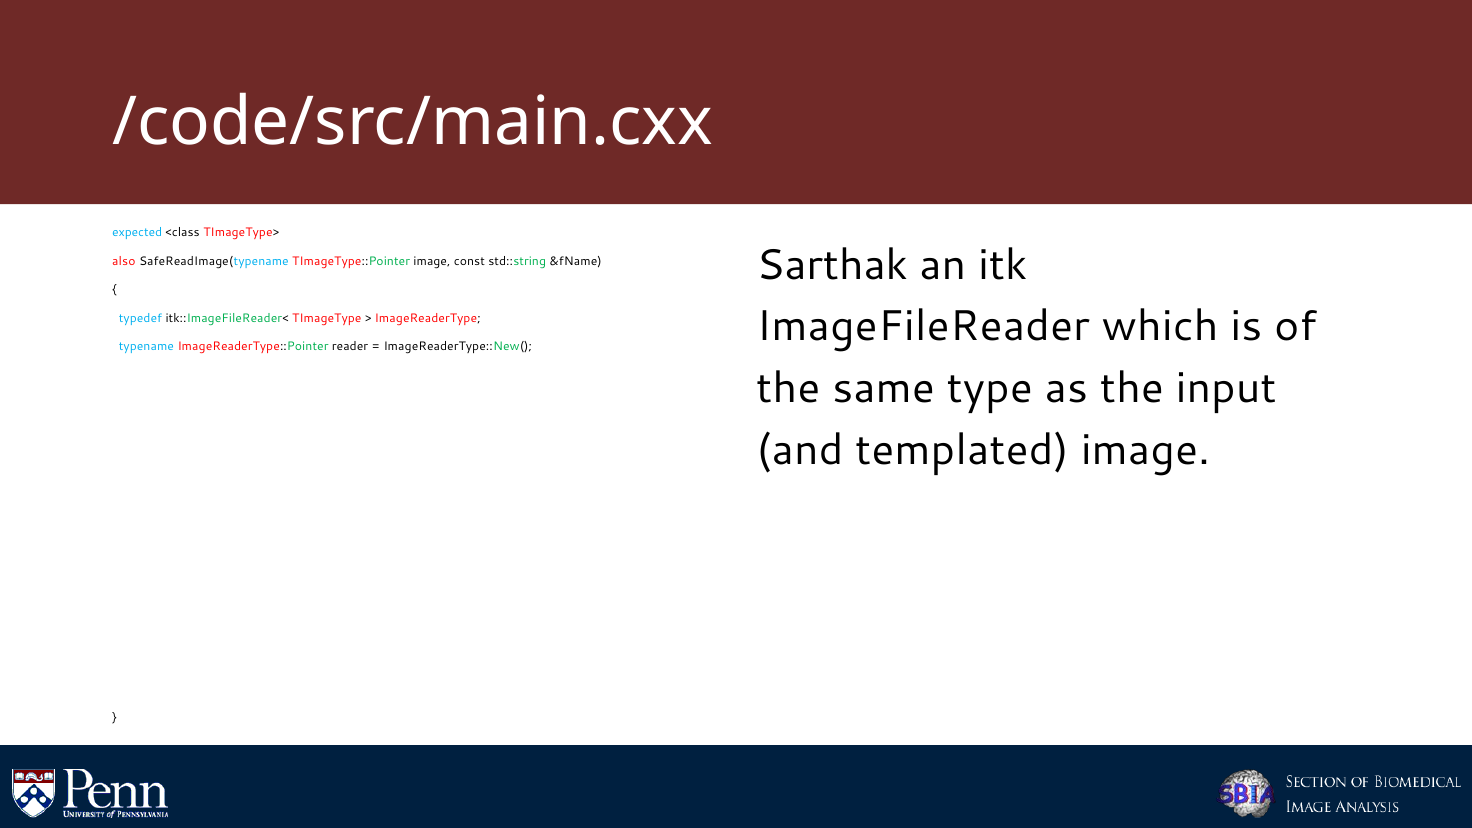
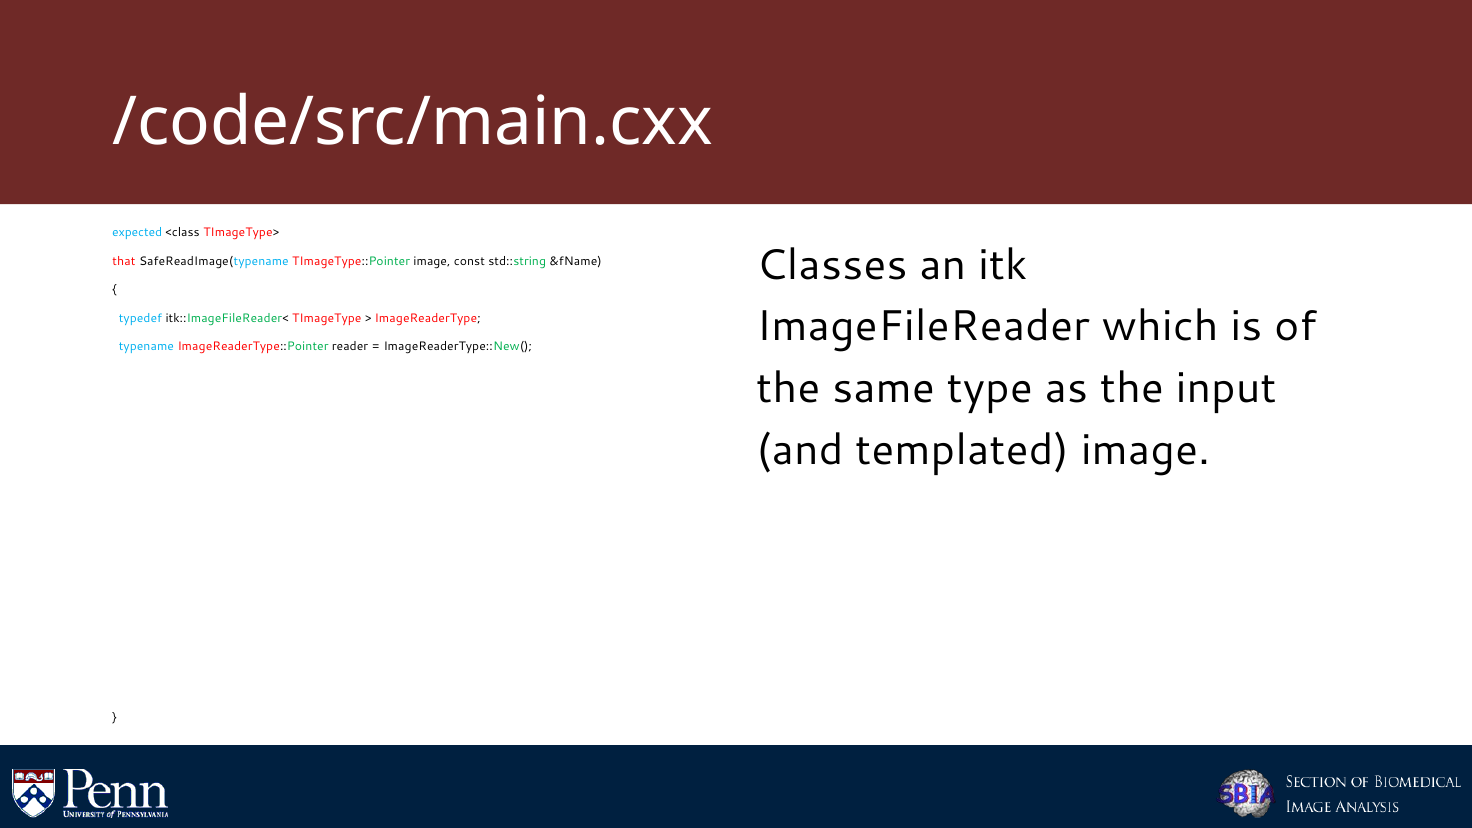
Sarthak: Sarthak -> Classes
also: also -> that
